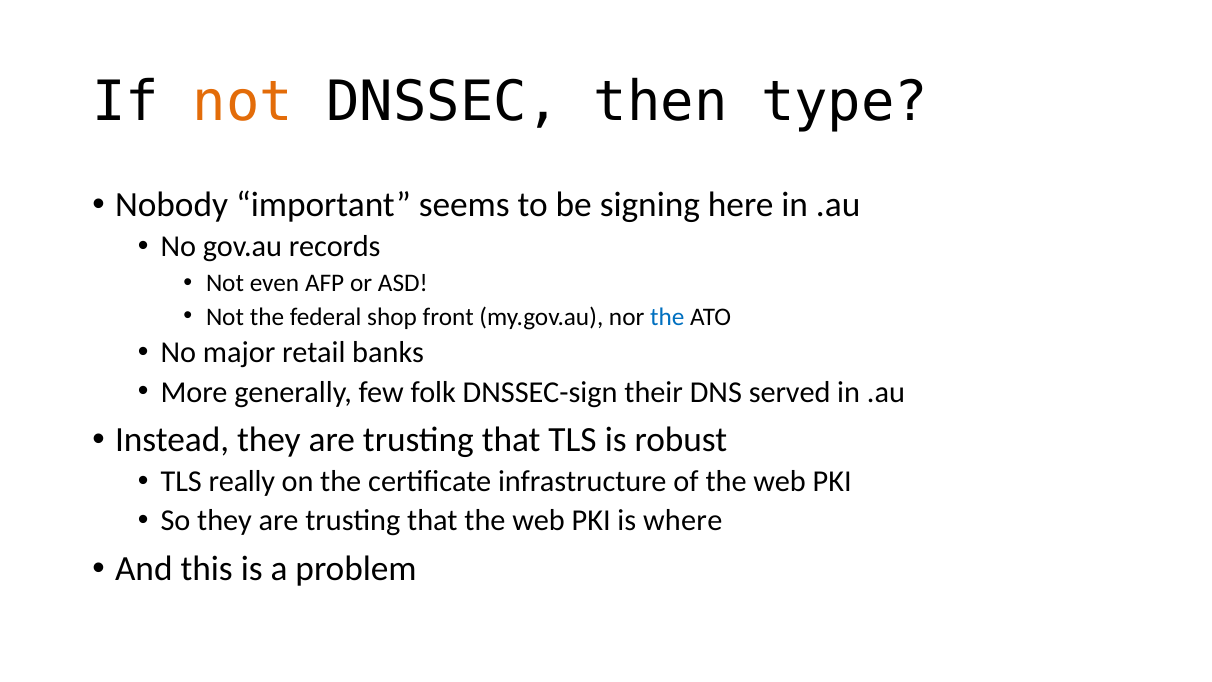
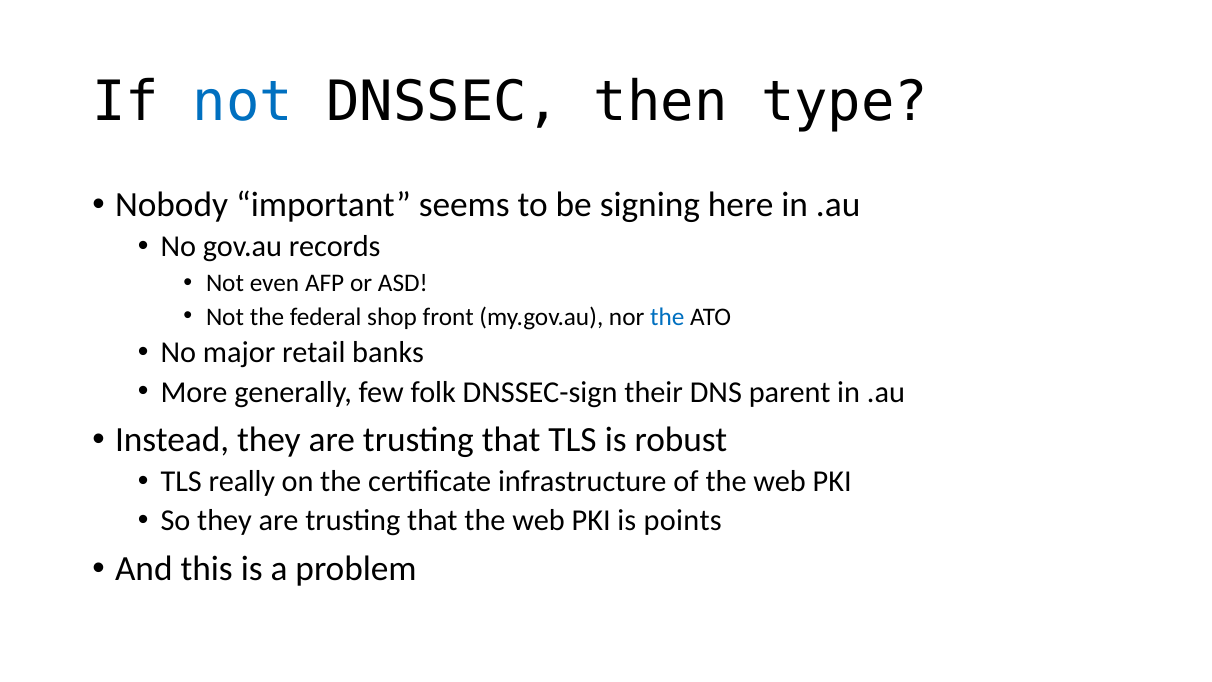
not at (243, 102) colour: orange -> blue
served: served -> parent
where: where -> points
